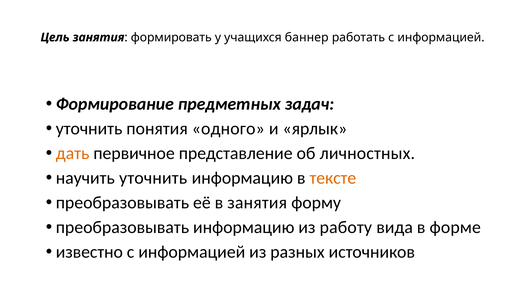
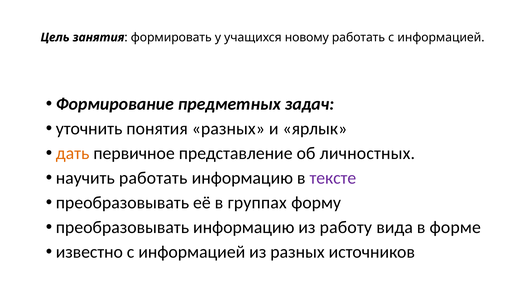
баннер: баннер -> новому
понятия одного: одного -> разных
научить уточнить: уточнить -> работать
тексте colour: orange -> purple
в занятия: занятия -> группах
